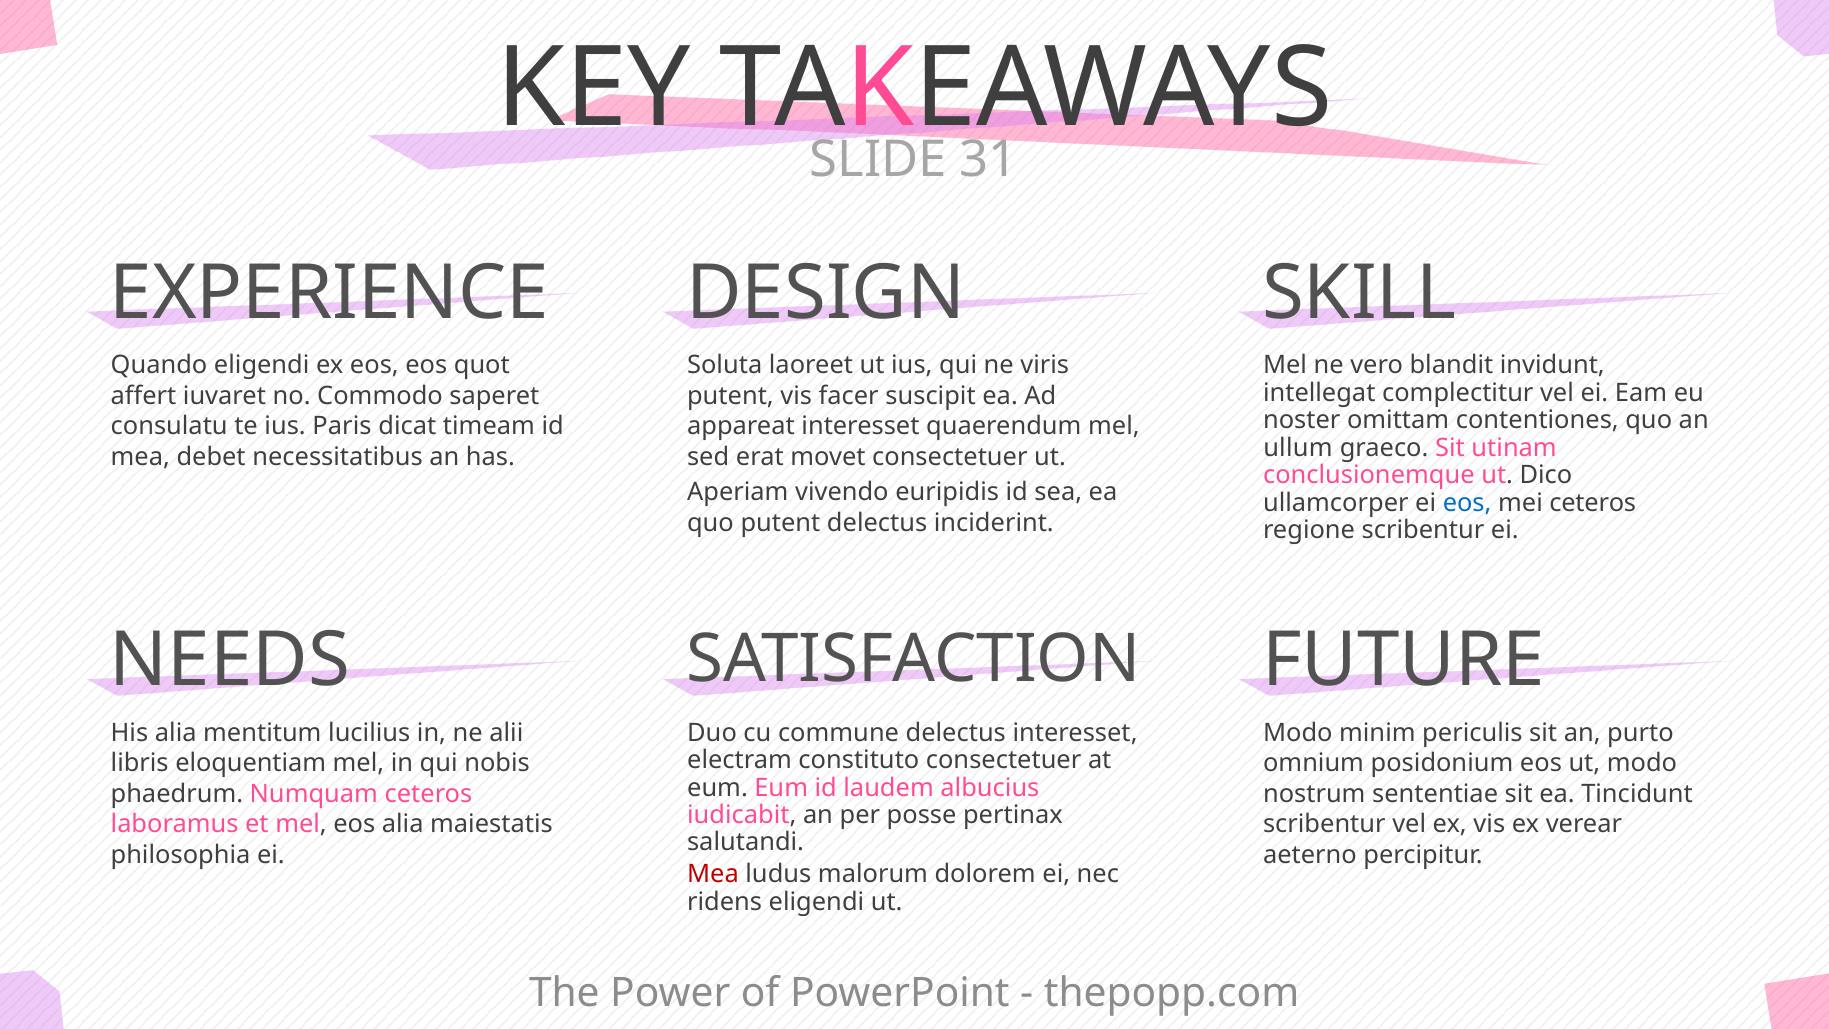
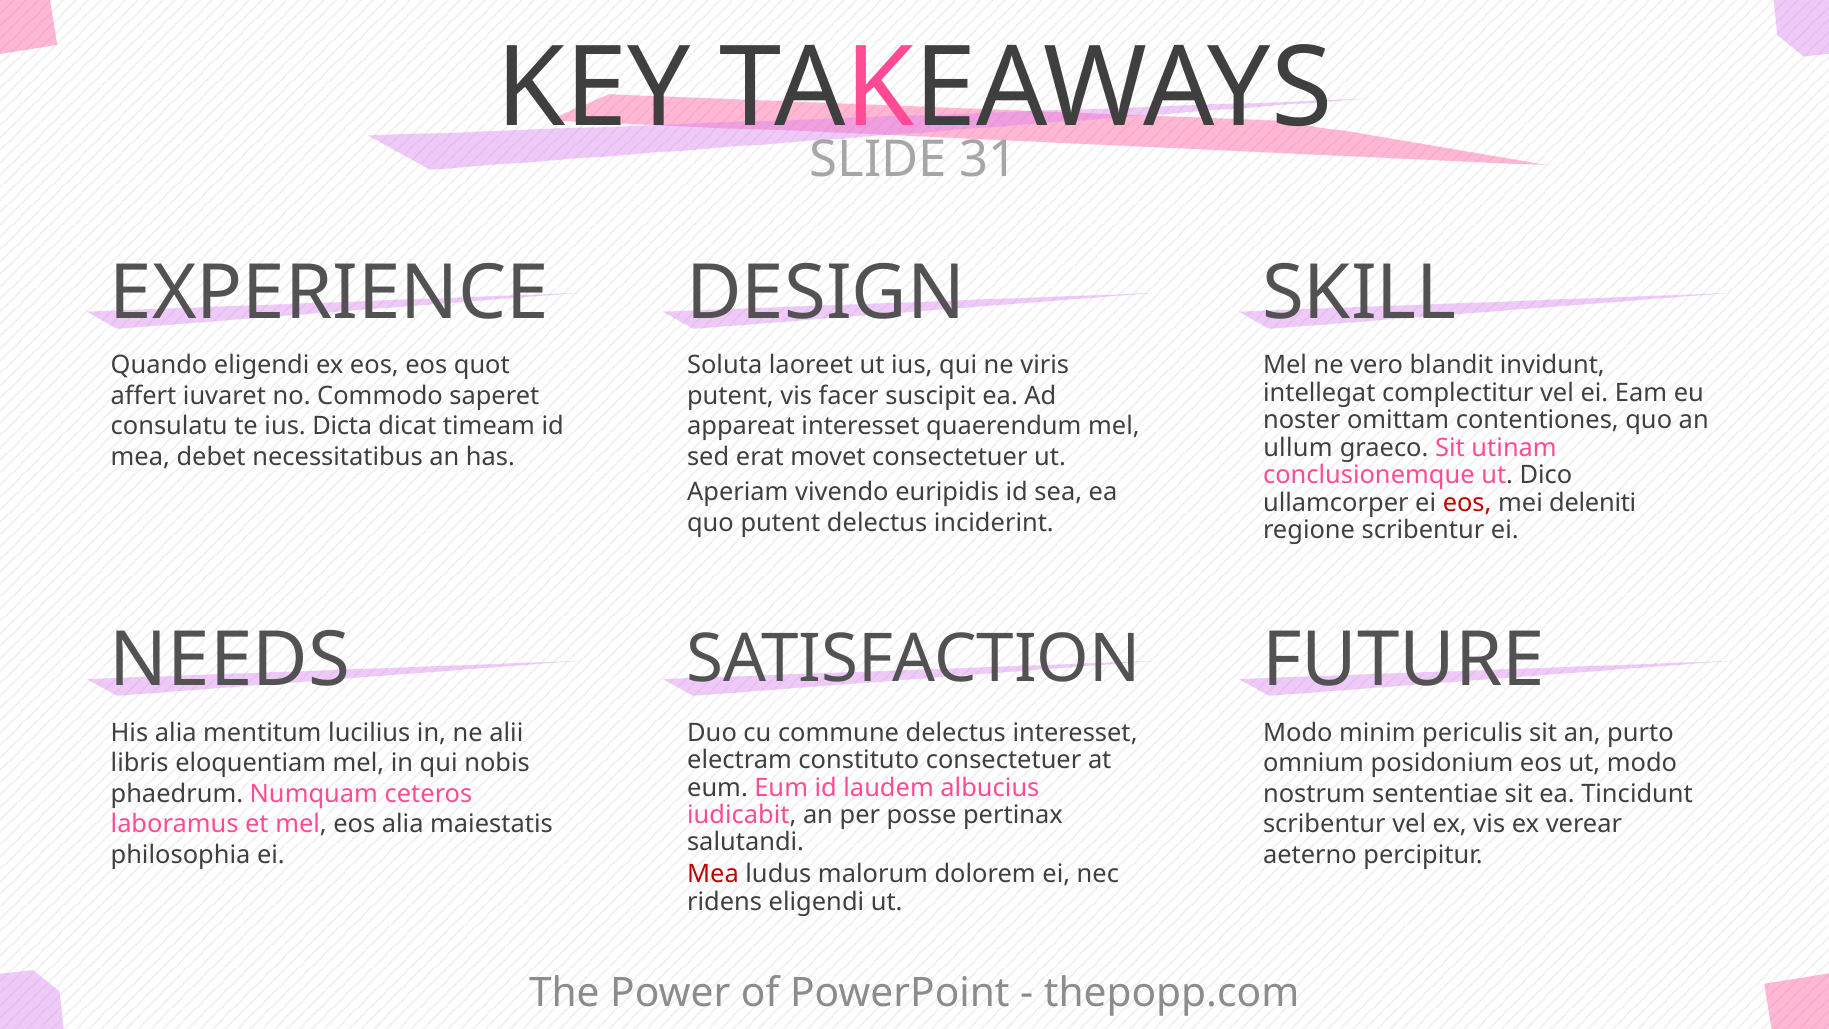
Paris: Paris -> Dicta
eos at (1467, 503) colour: blue -> red
mei ceteros: ceteros -> deleniti
